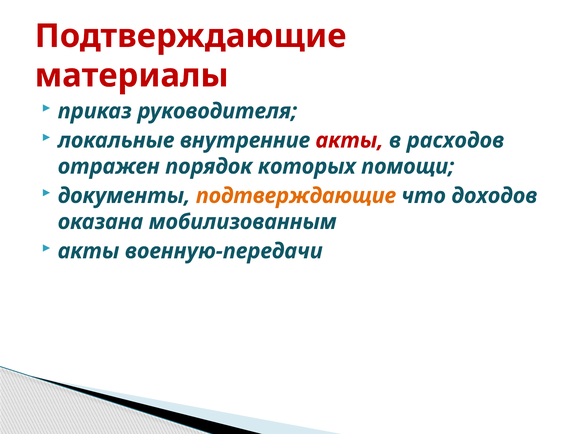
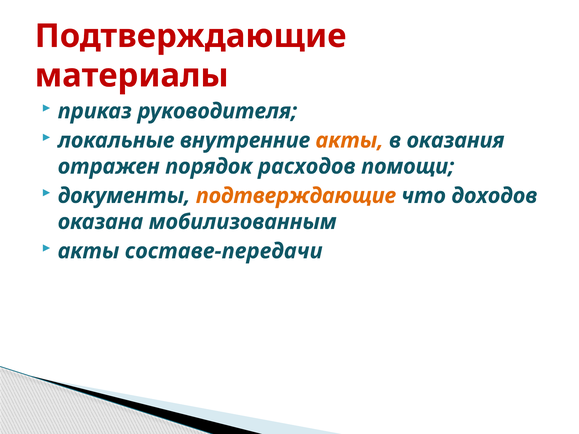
акты at (350, 140) colour: red -> orange
расходов: расходов -> оказания
которых: которых -> расходов
военную-передачи: военную-передачи -> составе-передачи
